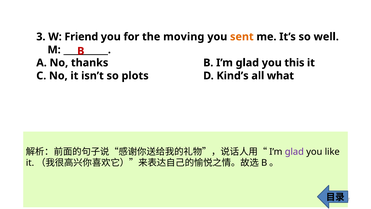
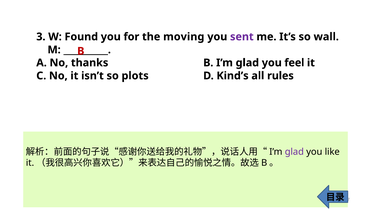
Friend: Friend -> Found
sent colour: orange -> purple
well: well -> wall
this: this -> feel
what: what -> rules
